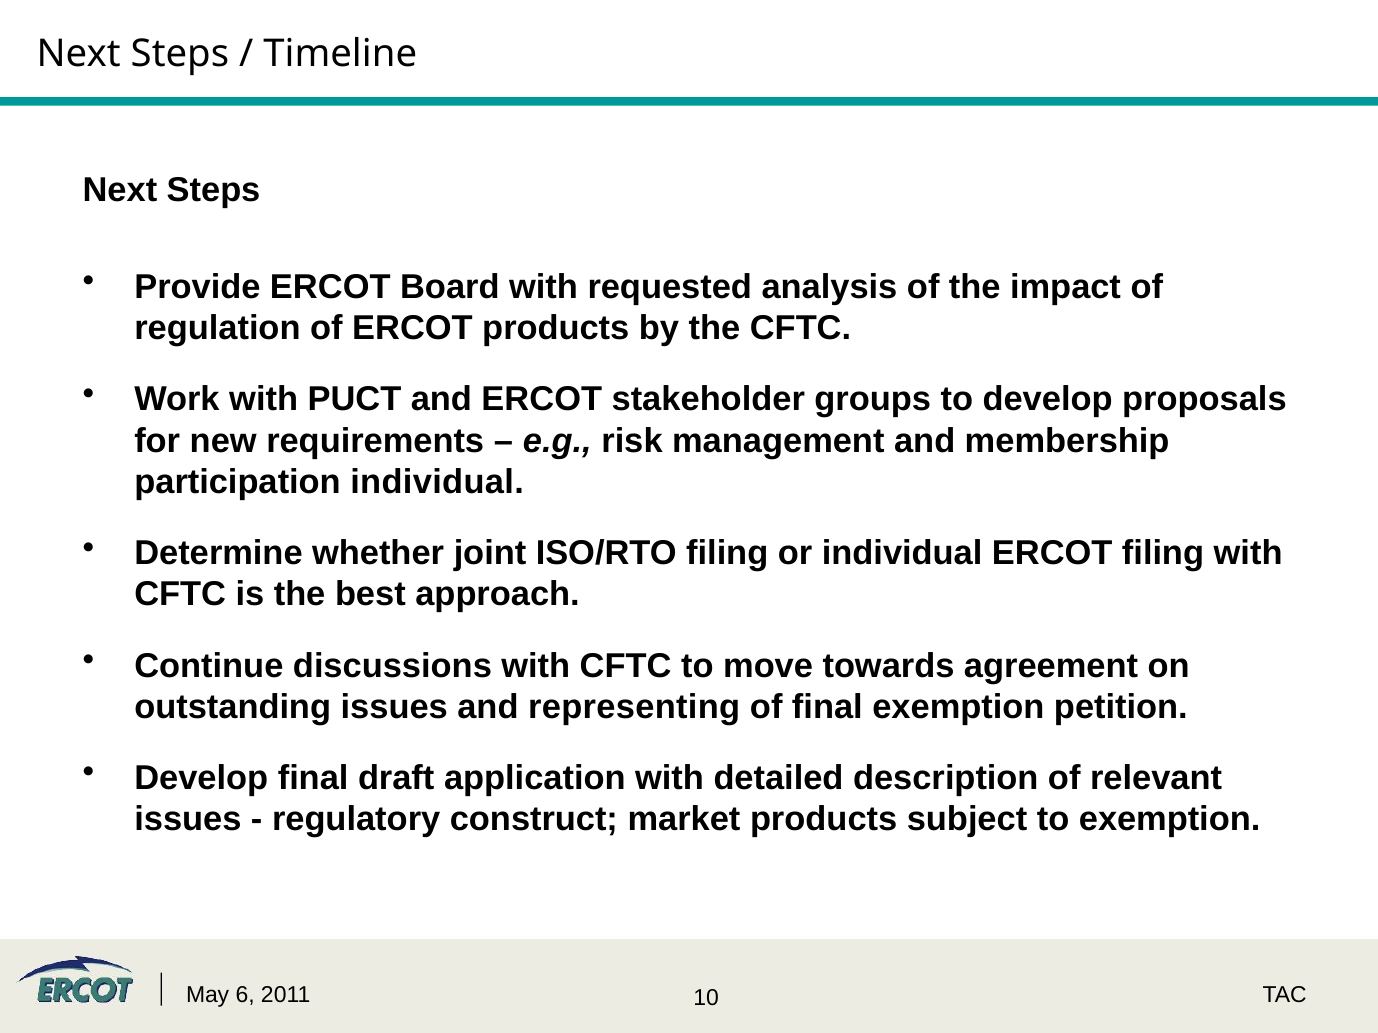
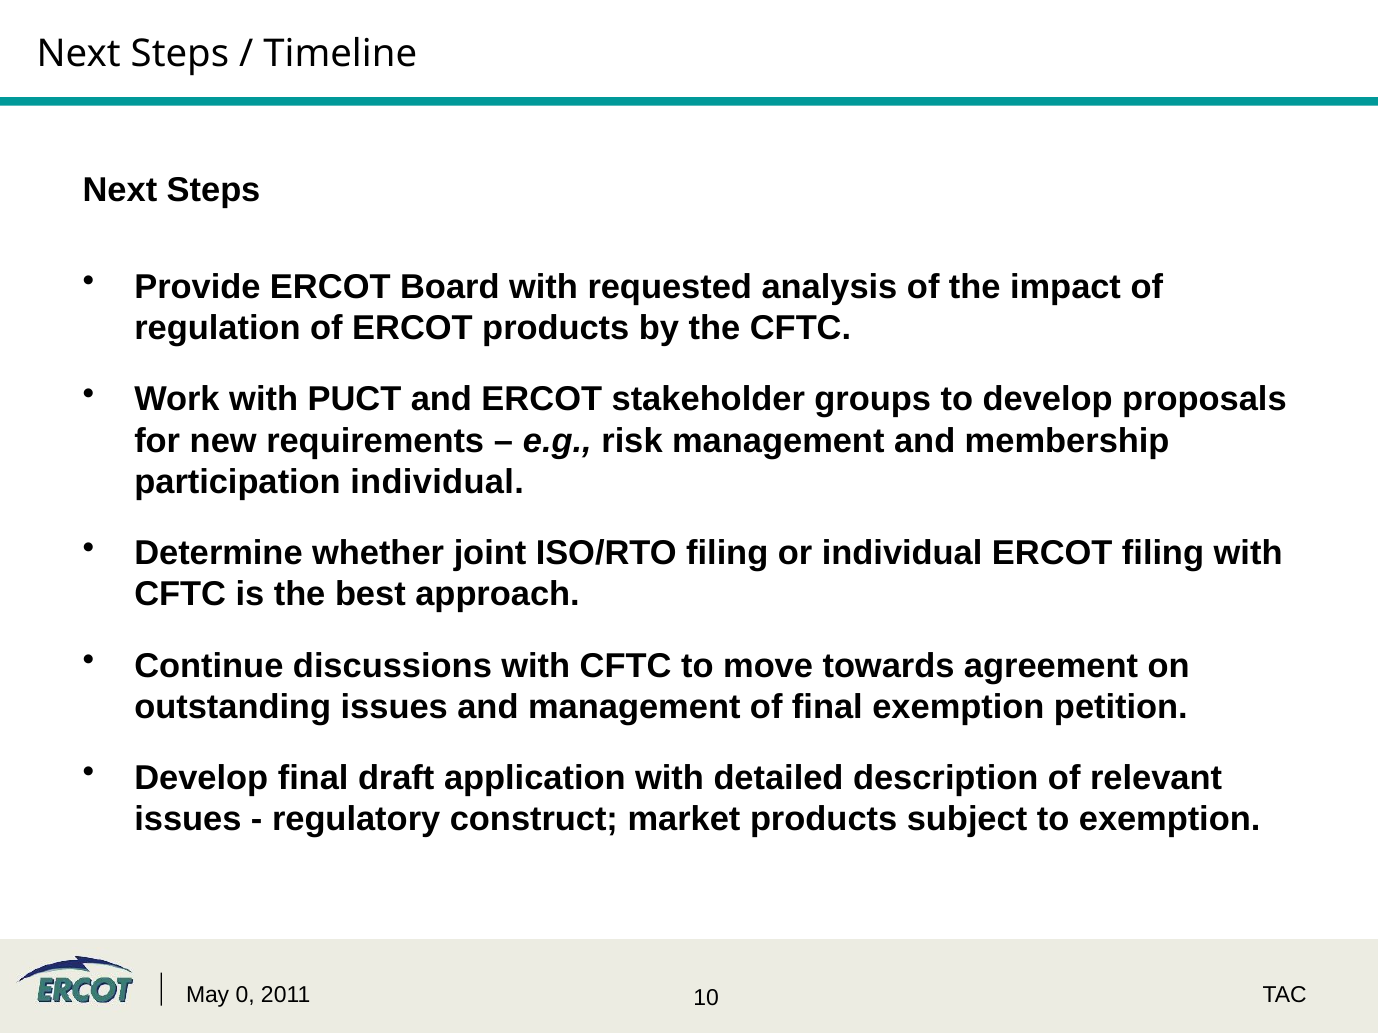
and representing: representing -> management
6: 6 -> 0
